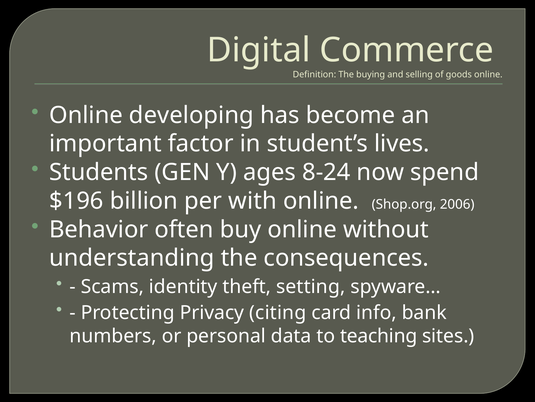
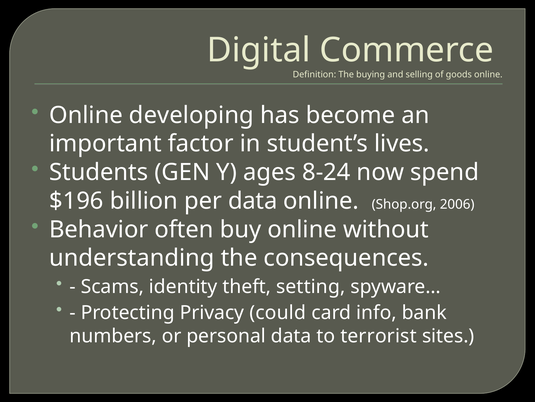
per with: with -> data
citing: citing -> could
teaching: teaching -> terrorist
